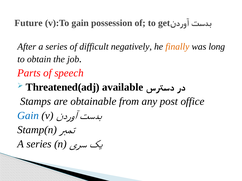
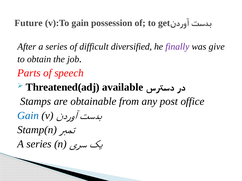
negatively: negatively -> diversified
finally colour: orange -> purple
long: long -> give
